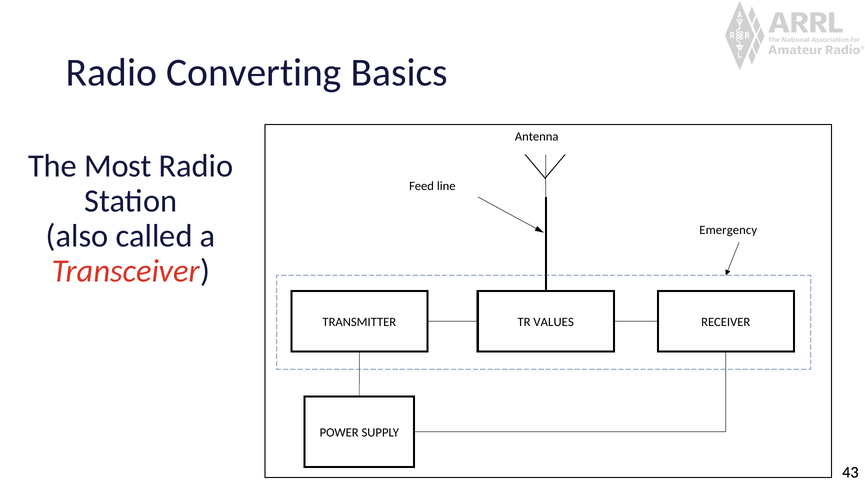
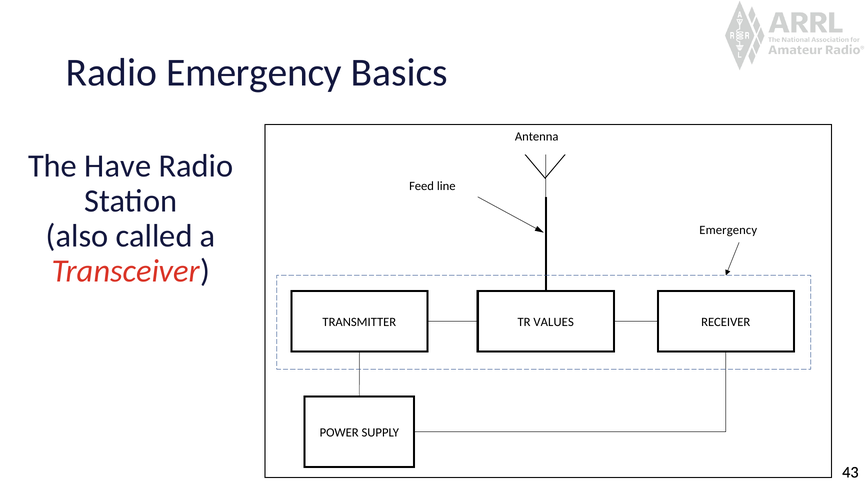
Radio Converting: Converting -> Emergency
Most: Most -> Have
